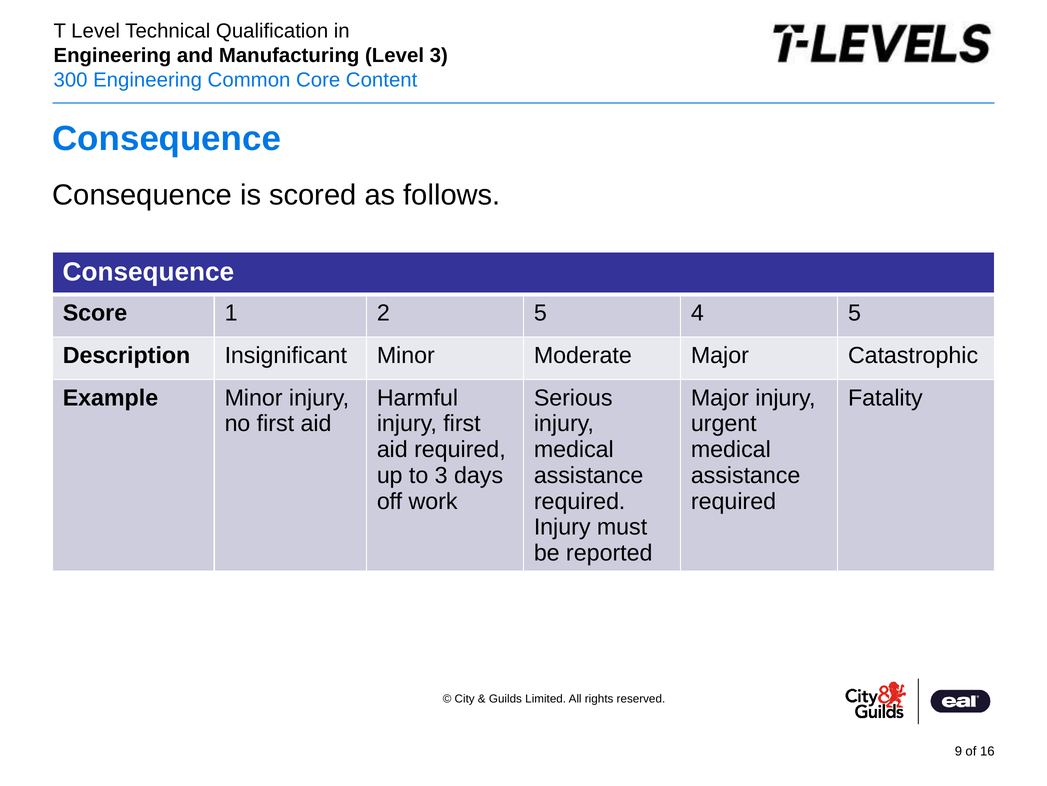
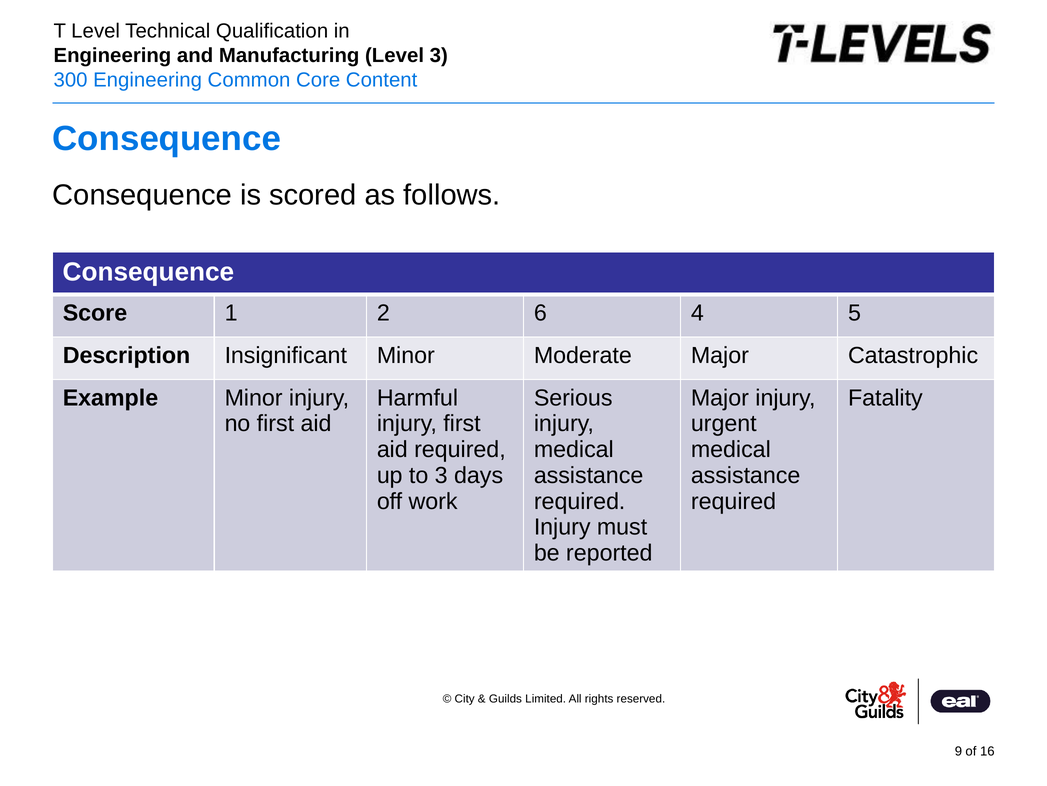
2 5: 5 -> 6
